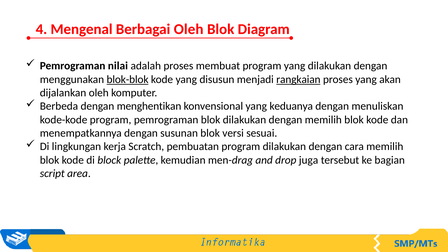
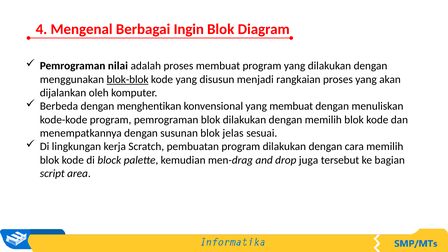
Berbagai Oleh: Oleh -> Ingin
rangkaian underline: present -> none
yang keduanya: keduanya -> membuat
versi: versi -> jelas
